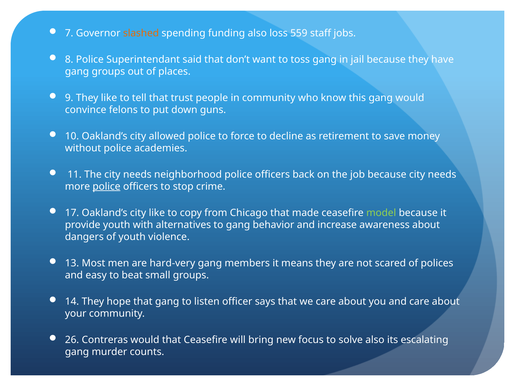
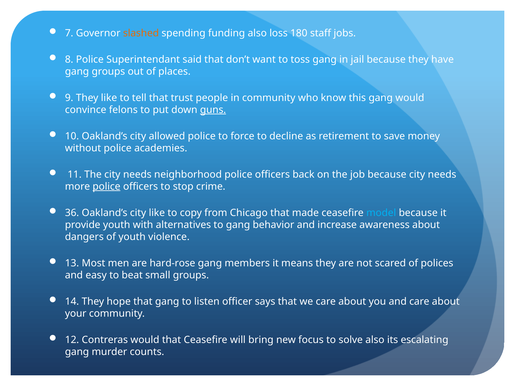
559: 559 -> 180
guns underline: none -> present
17: 17 -> 36
model colour: light green -> light blue
hard-very: hard-very -> hard-rose
26: 26 -> 12
